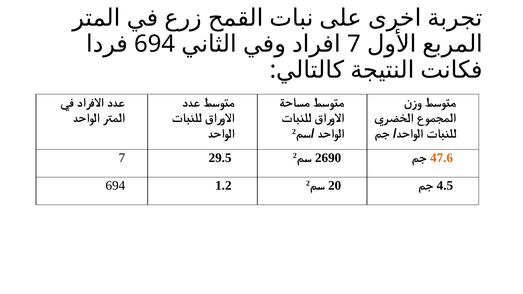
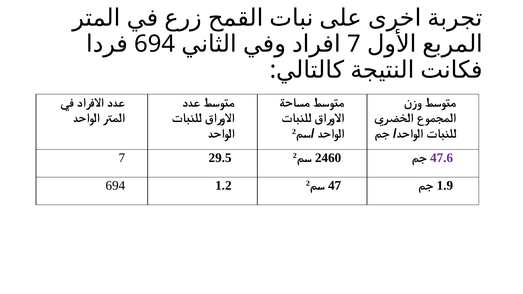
2690: 2690 -> 2460
47.6 colour: orange -> purple
20: 20 -> 47
4.5: 4.5 -> 1.9
